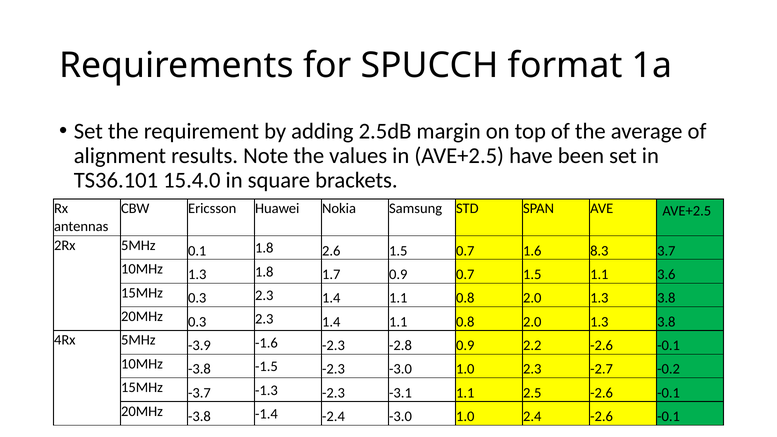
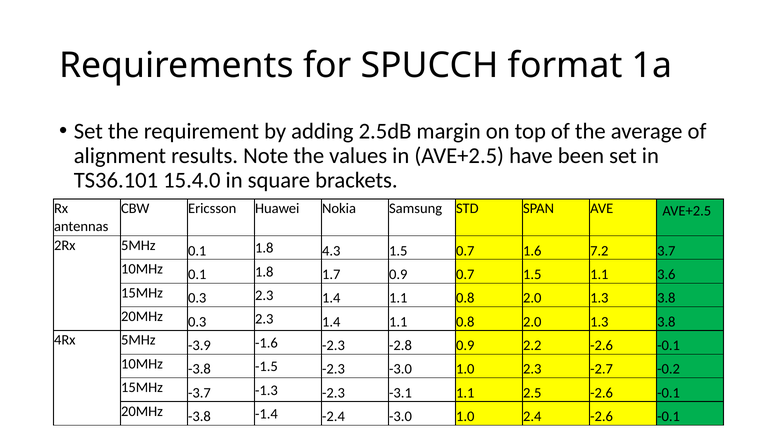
2.6: 2.6 -> 4.3
8.3: 8.3 -> 7.2
10MHz 1.3: 1.3 -> 0.1
